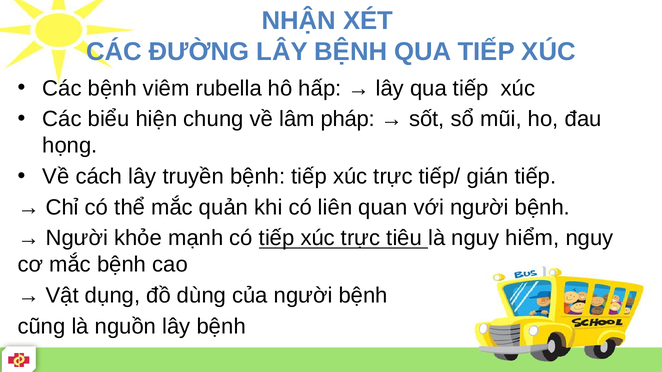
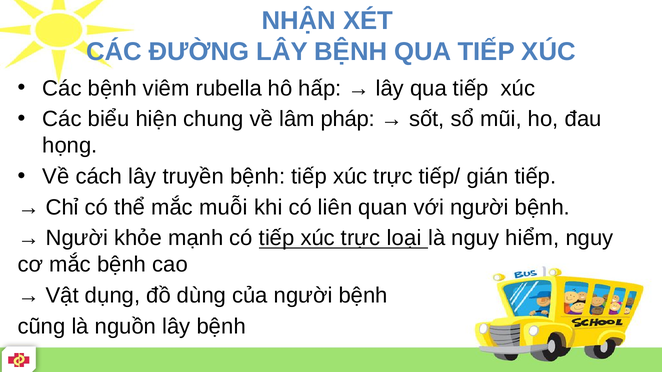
quản: quản -> muỗi
tiêu: tiêu -> loại
